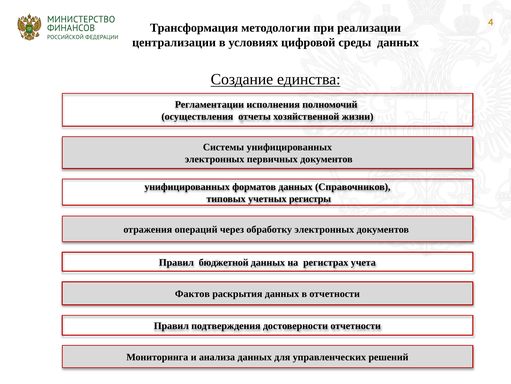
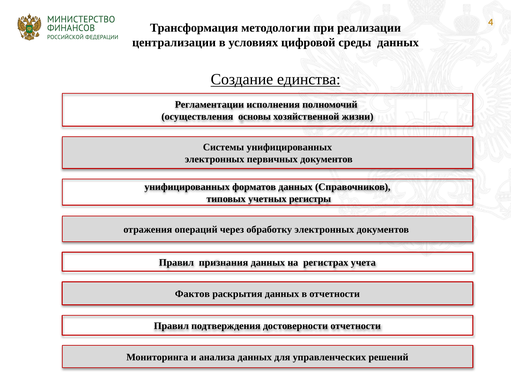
отчеты: отчеты -> основы
бюджетной: бюджетной -> признания
